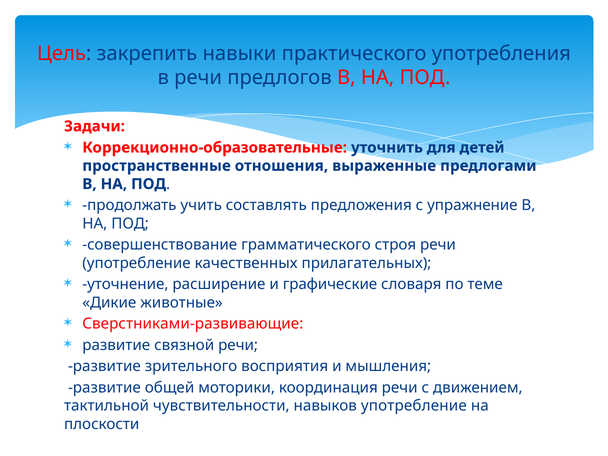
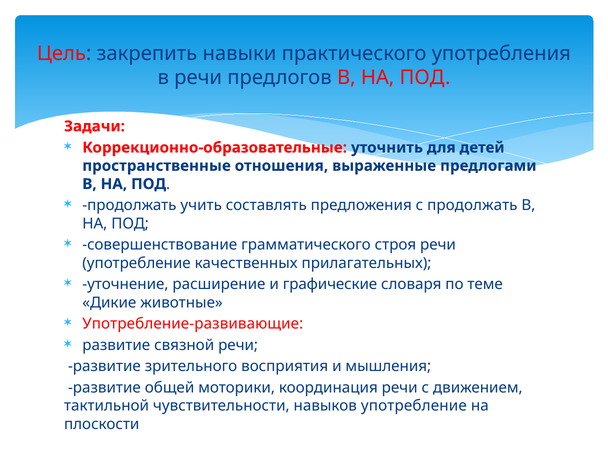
с упражнение: упражнение -> продолжать
Сверстниками-развивающие: Сверстниками-развивающие -> Употребление-развивающие
